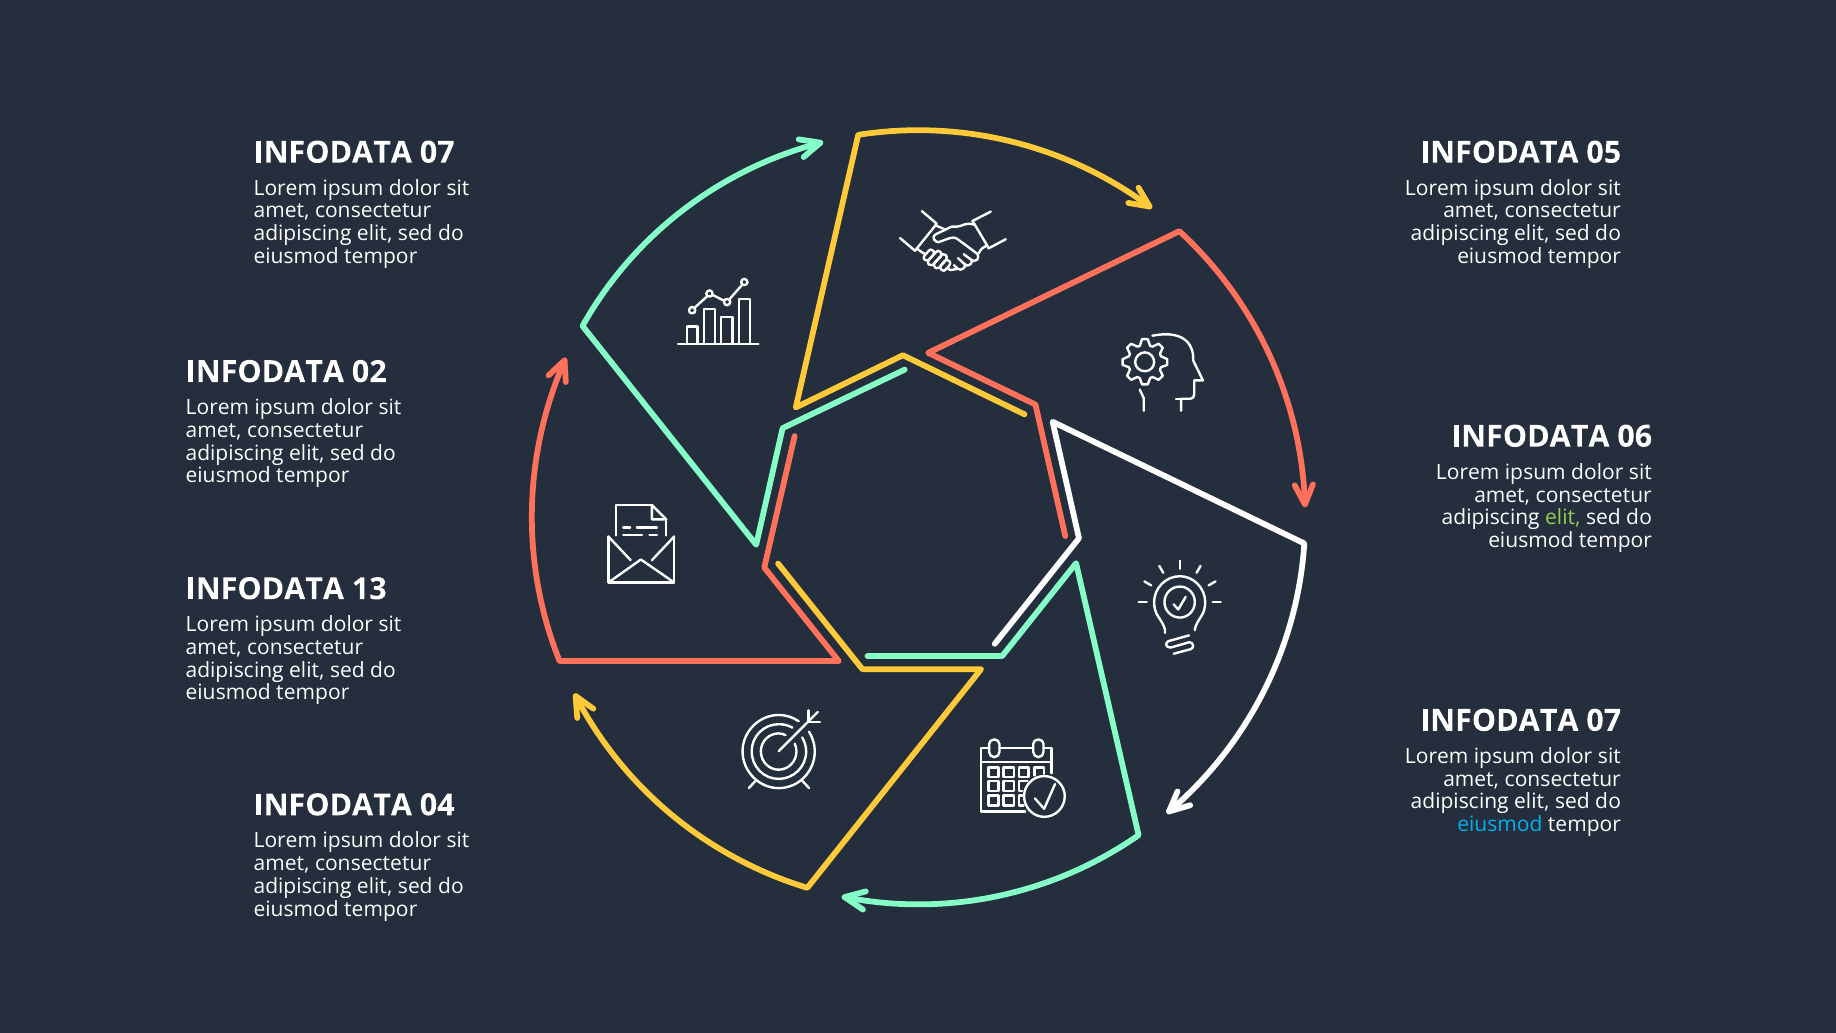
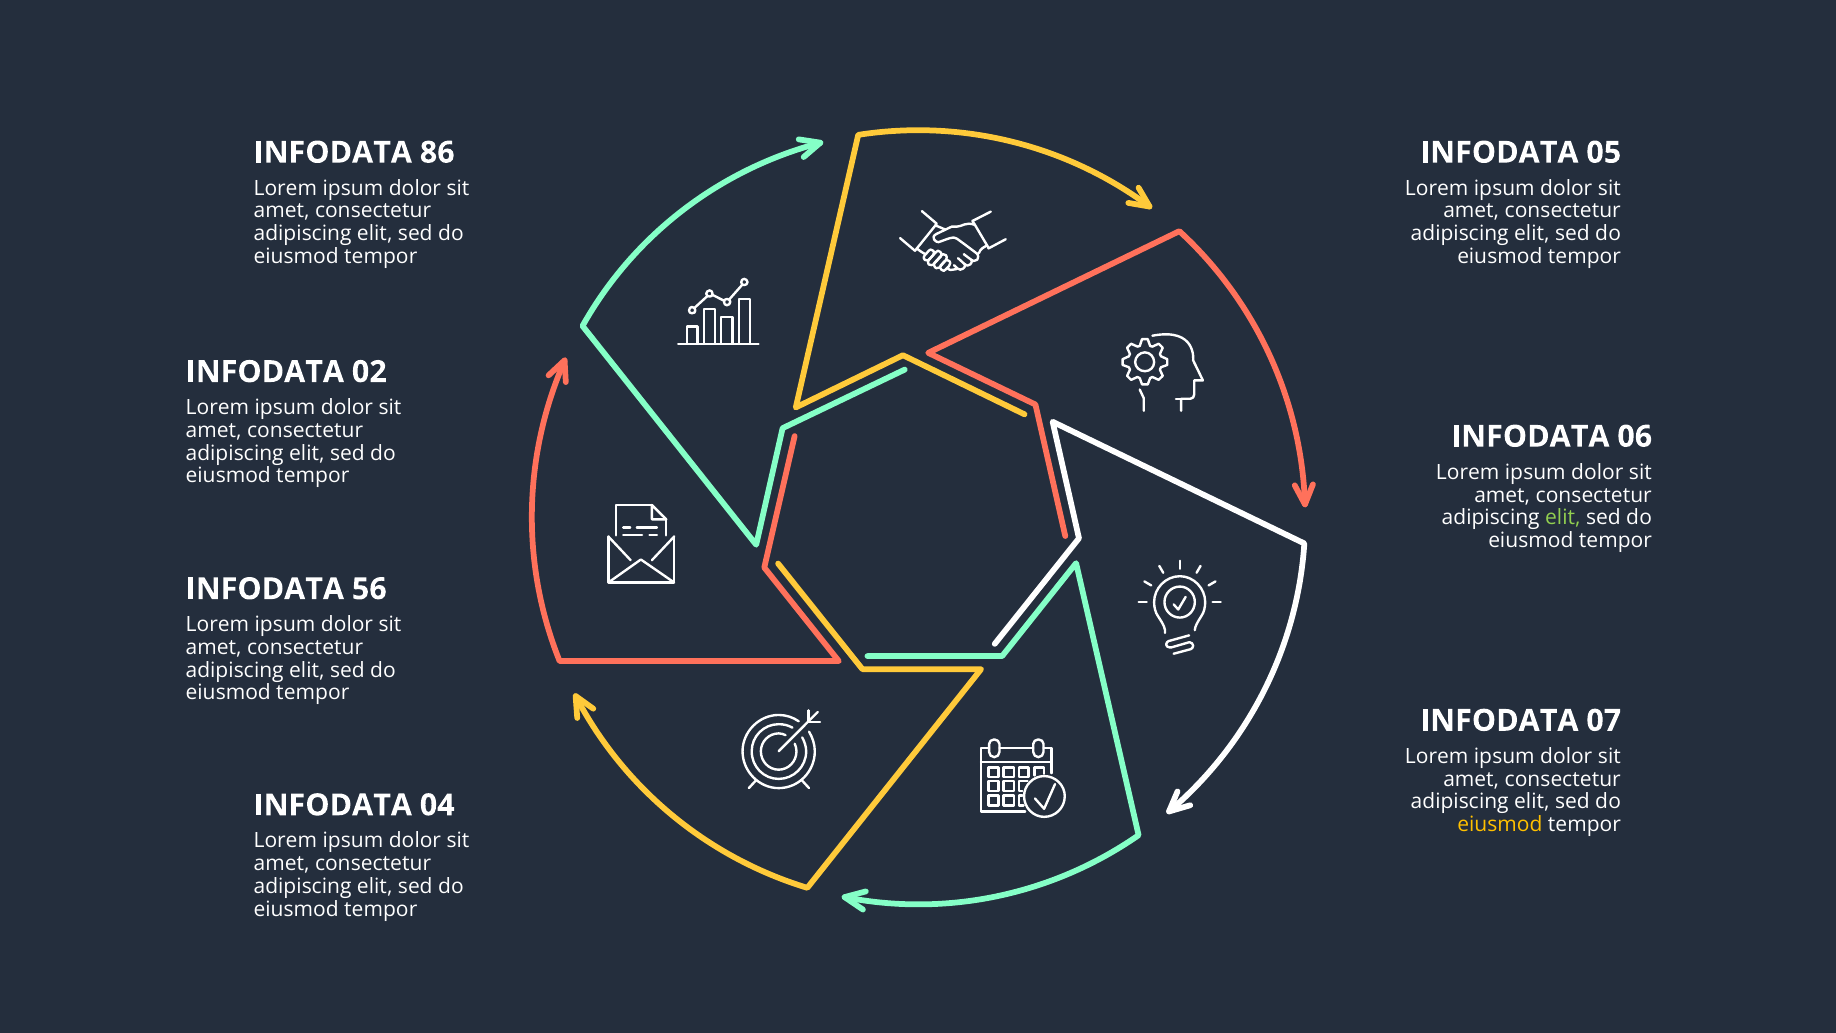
07 at (437, 153): 07 -> 86
13: 13 -> 56
eiusmod at (1500, 824) colour: light blue -> yellow
